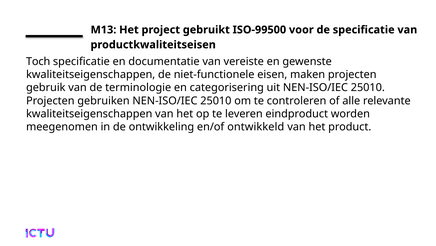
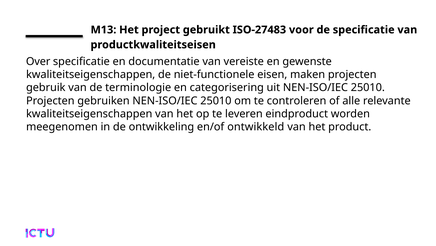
ISO-99500: ISO-99500 -> ISO-27483
Toch: Toch -> Over
